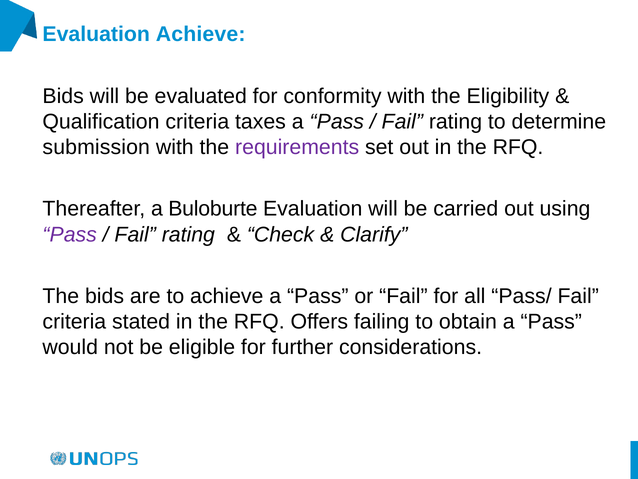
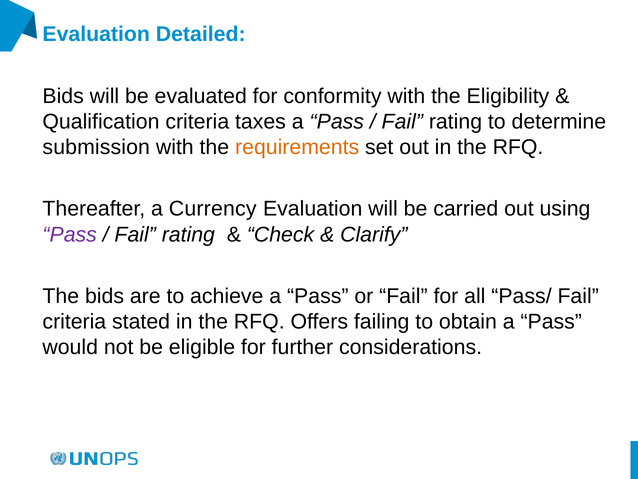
Evaluation Achieve: Achieve -> Detailed
requirements colour: purple -> orange
Buloburte: Buloburte -> Currency
